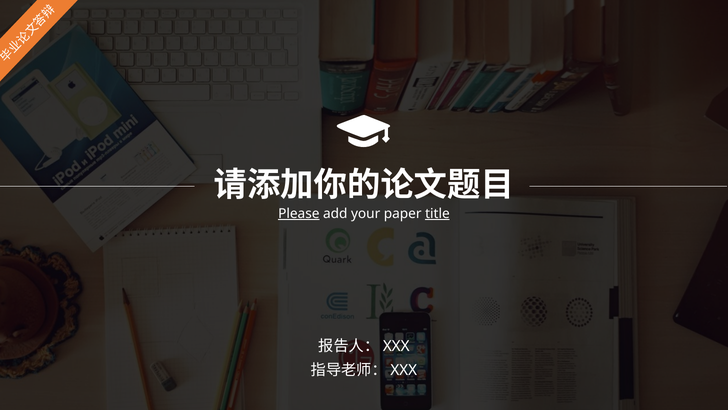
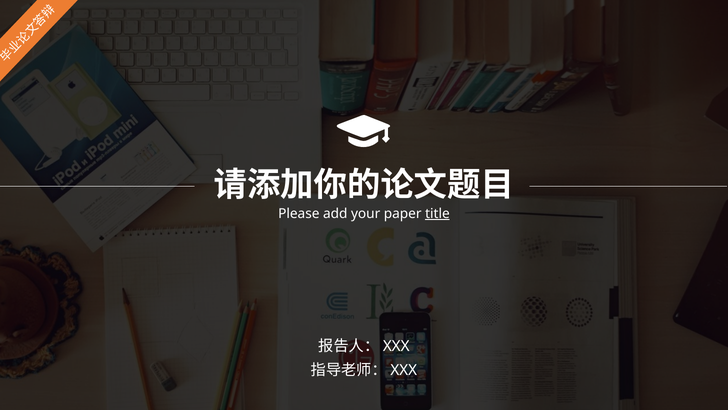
Please underline: present -> none
